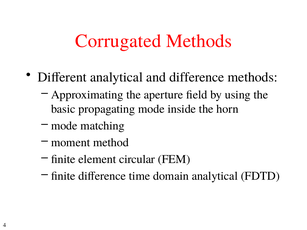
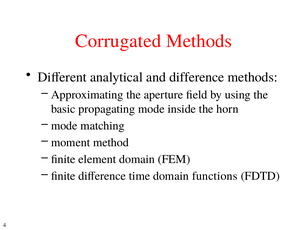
element circular: circular -> domain
domain analytical: analytical -> functions
